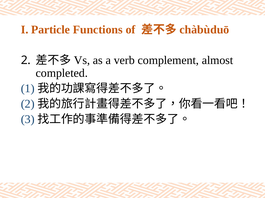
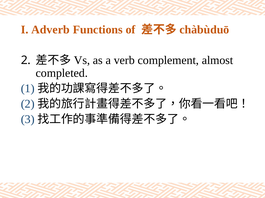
Particle: Particle -> Adverb
